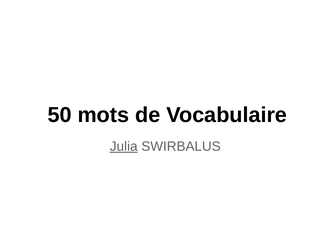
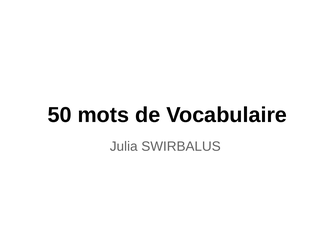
Julia underline: present -> none
